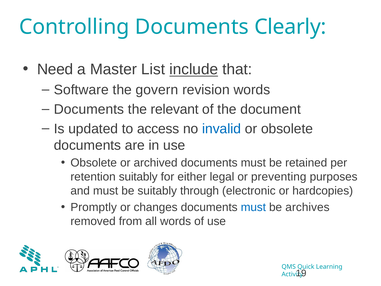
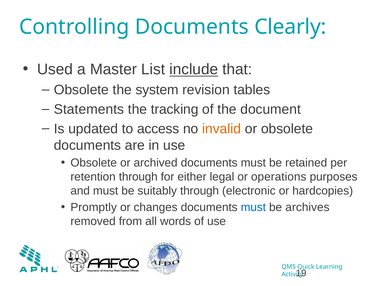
Need: Need -> Used
Software at (81, 90): Software -> Obsolete
govern: govern -> system
revision words: words -> tables
Documents at (89, 109): Documents -> Statements
relevant: relevant -> tracking
invalid colour: blue -> orange
retention suitably: suitably -> through
preventing: preventing -> operations
